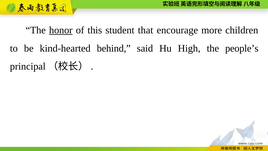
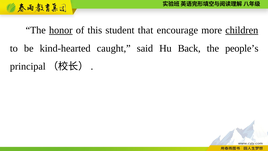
children underline: none -> present
behind: behind -> caught
High: High -> Back
